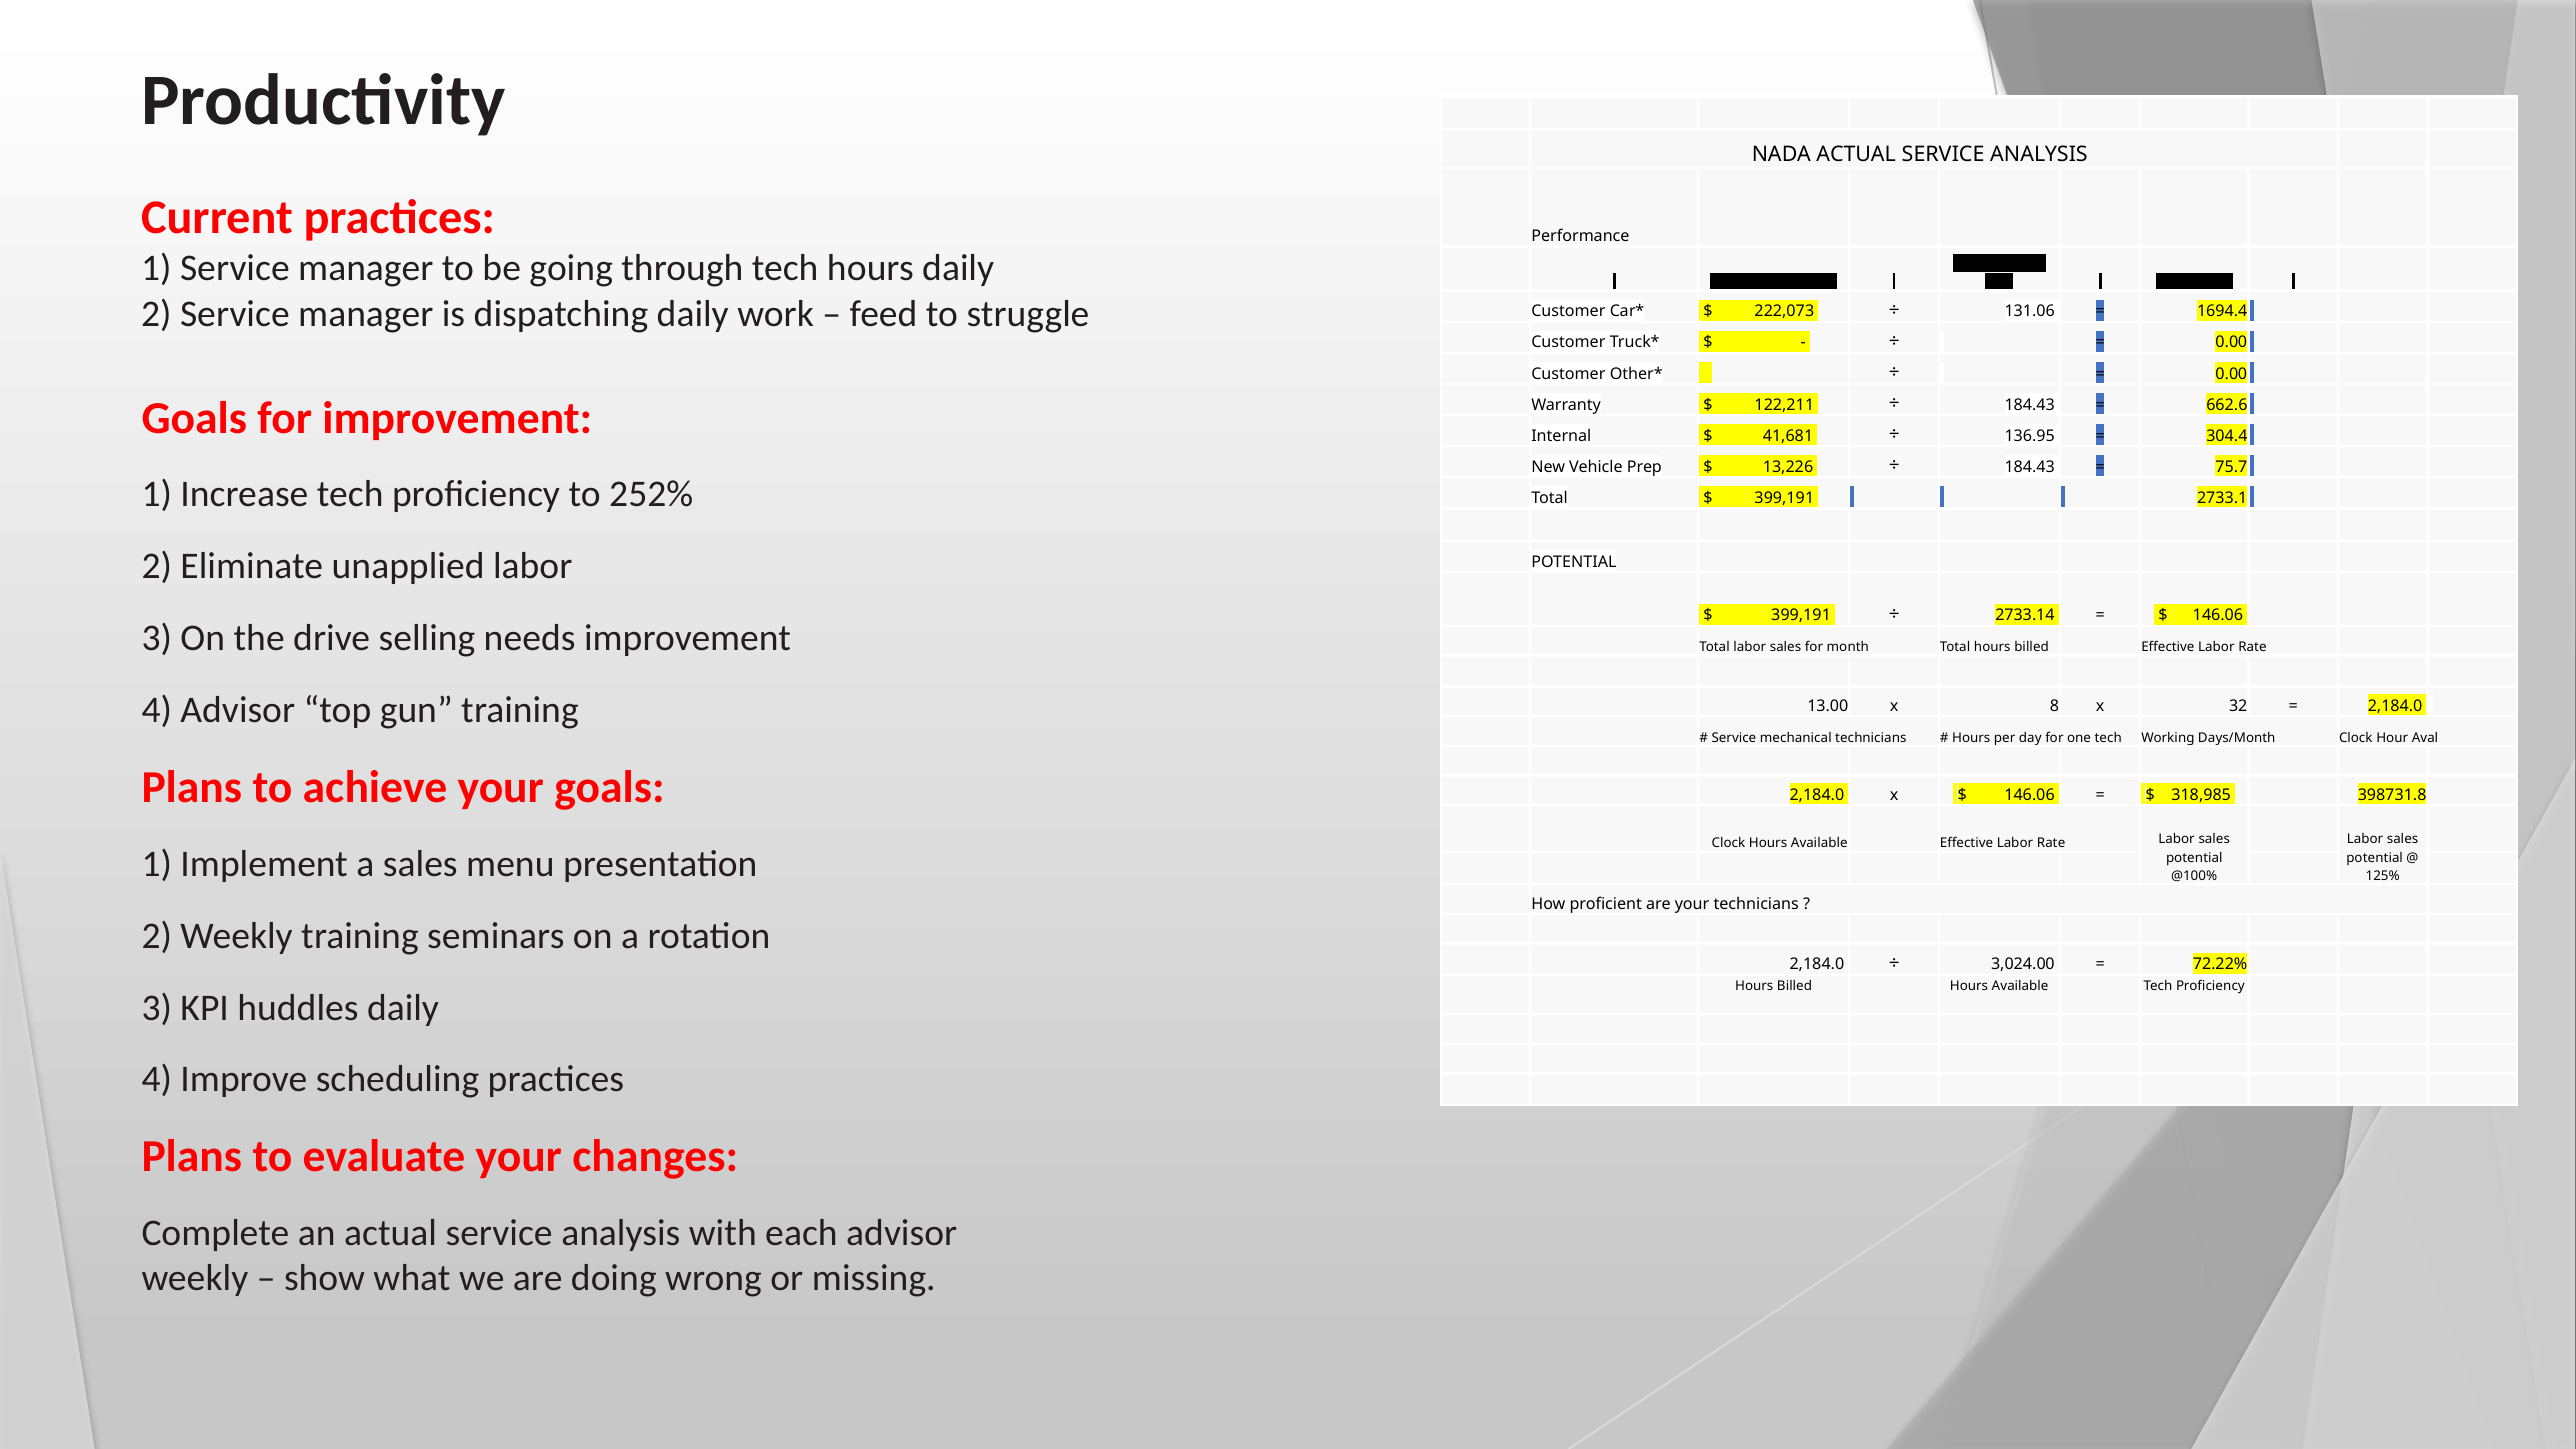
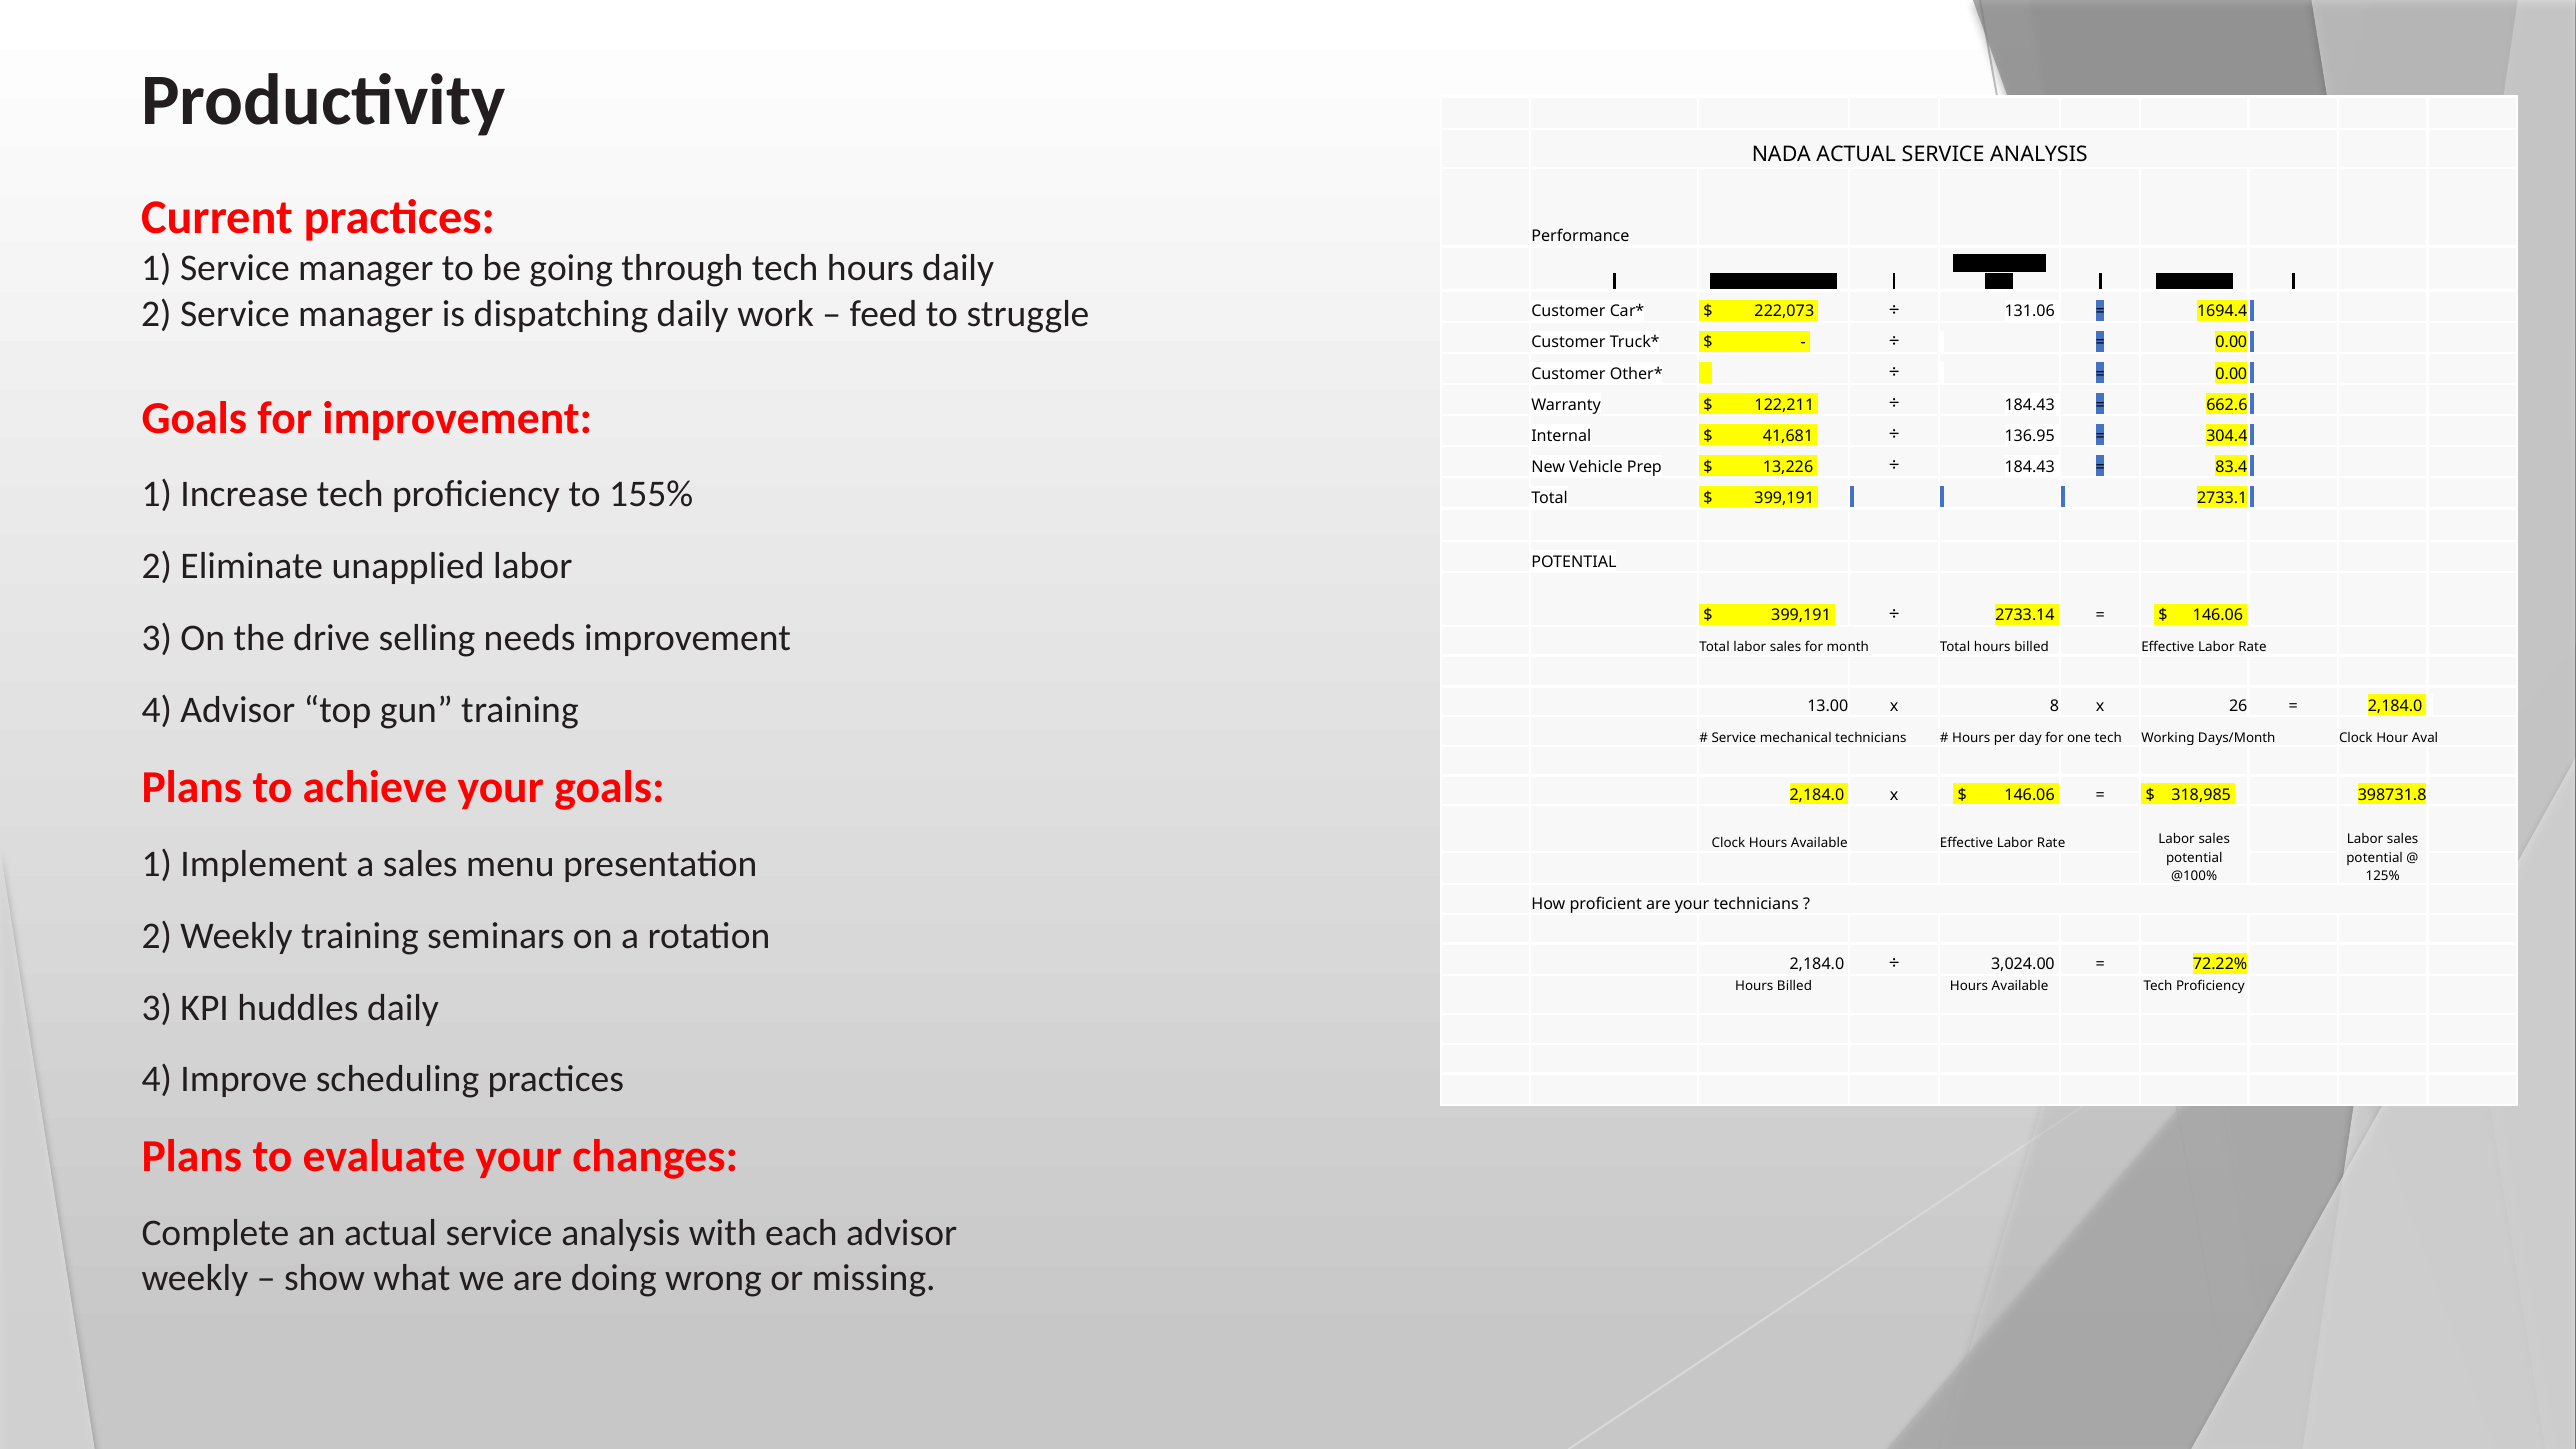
75.7: 75.7 -> 83.4
252%: 252% -> 155%
32: 32 -> 26
